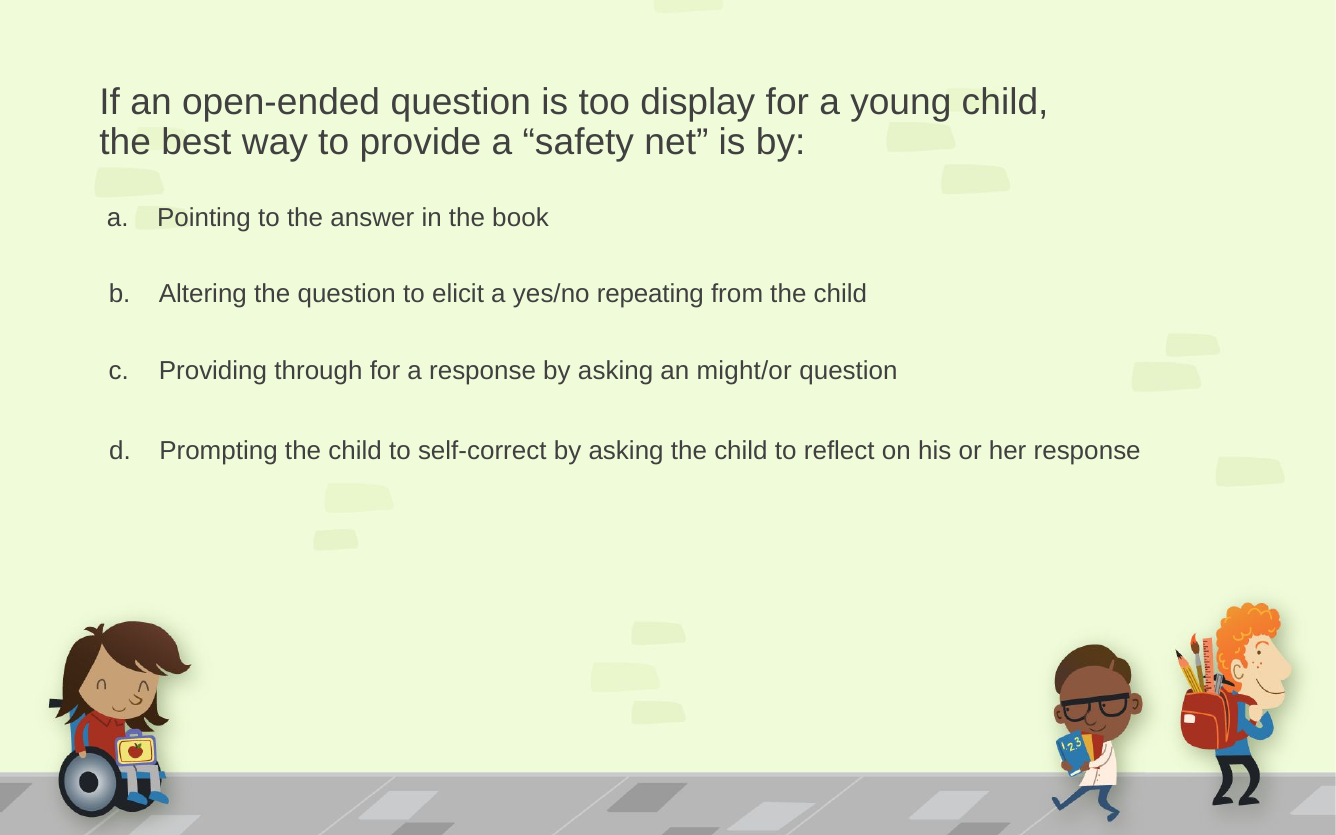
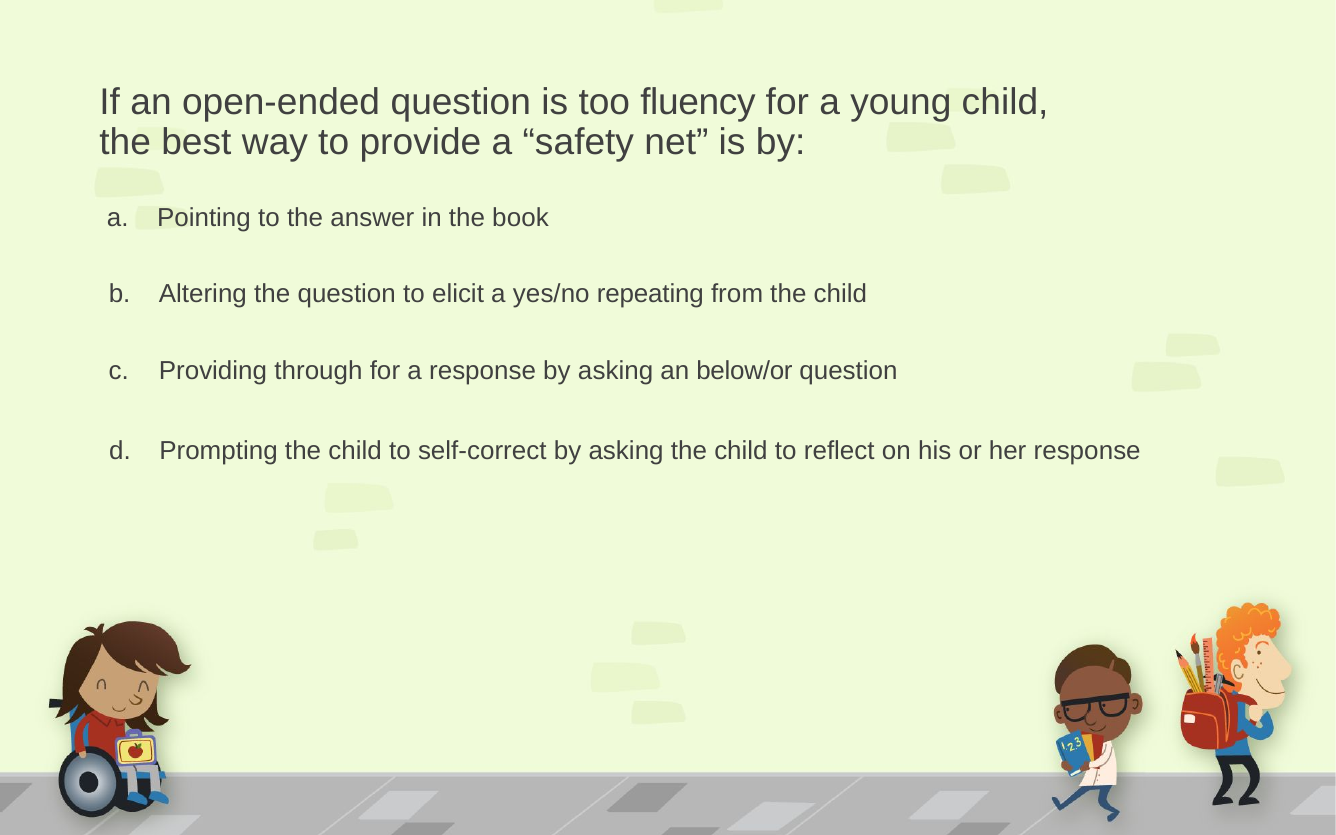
display: display -> fluency
might/or: might/or -> below/or
